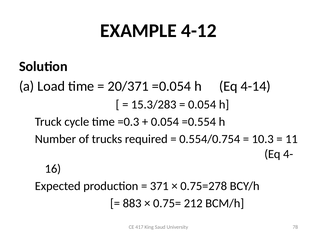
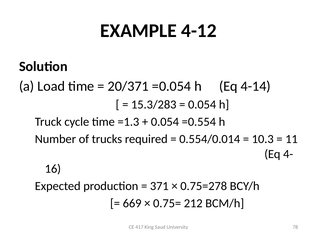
=0.3: =0.3 -> =1.3
0.554/0.754: 0.554/0.754 -> 0.554/0.014
883: 883 -> 669
